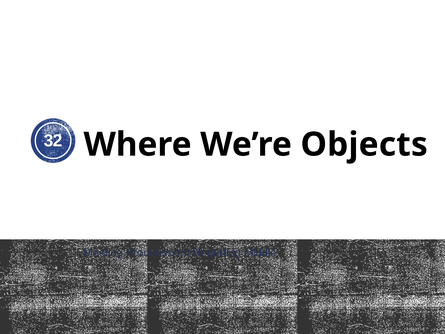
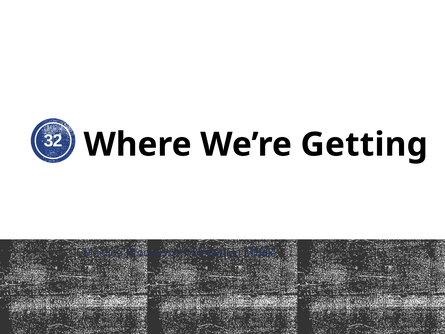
Objects: Objects -> Getting
